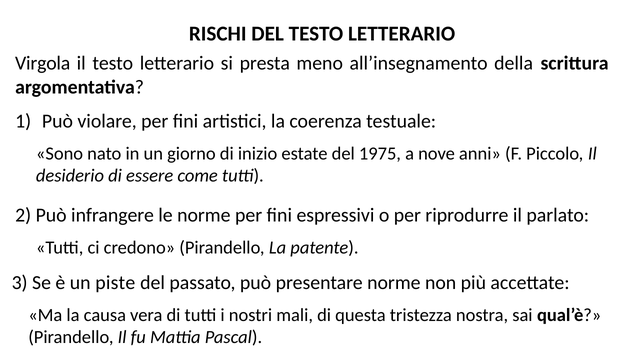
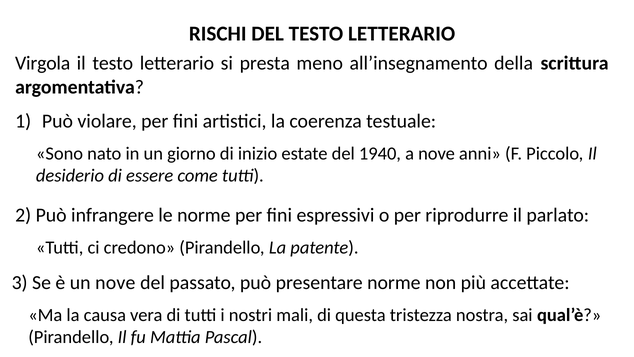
1975: 1975 -> 1940
un piste: piste -> nove
